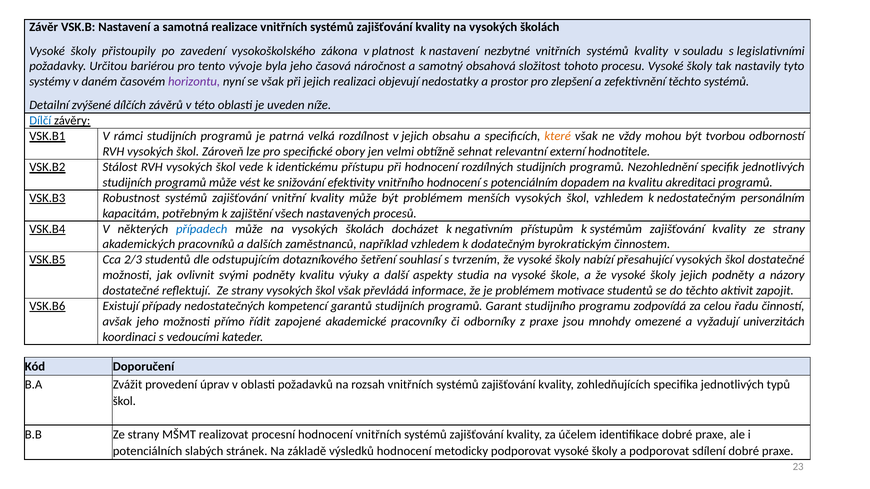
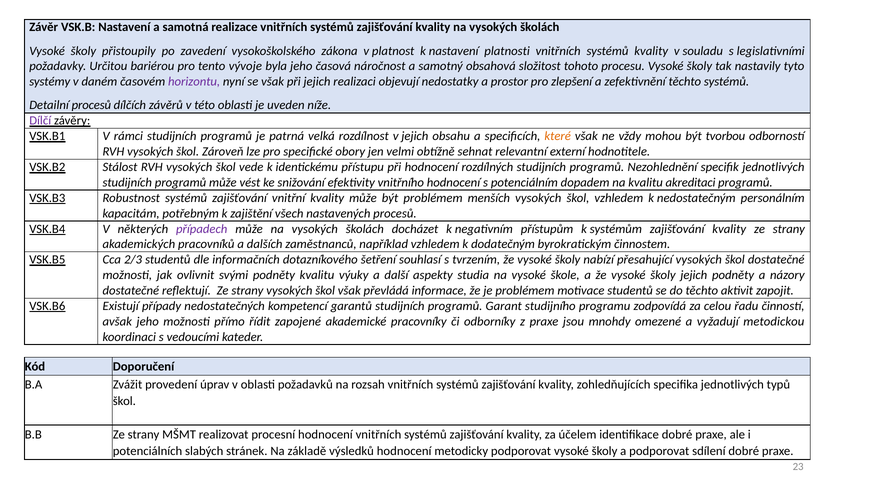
nezbytné: nezbytné -> platnosti
Detailní zvýšené: zvýšené -> procesů
Dílčí colour: blue -> purple
případech colour: blue -> purple
odstupujícím: odstupujícím -> informačních
univerzitách: univerzitách -> metodickou
